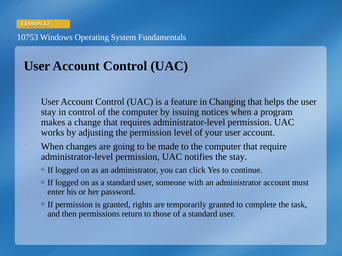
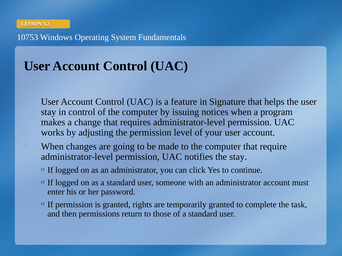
Changing: Changing -> Signature
